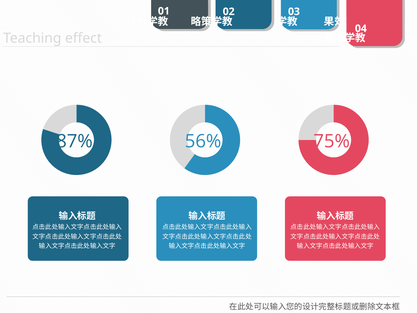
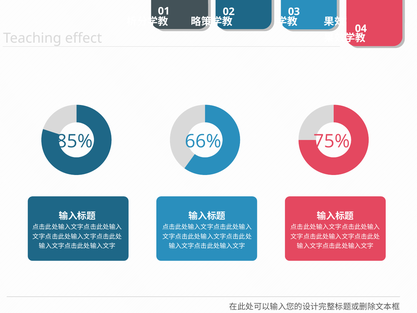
87%: 87% -> 85%
56%: 56% -> 66%
